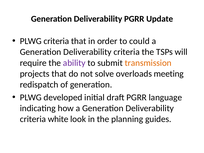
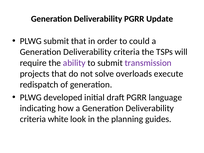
PLWG criteria: criteria -> submit
transmission colour: orange -> purple
meeting: meeting -> execute
